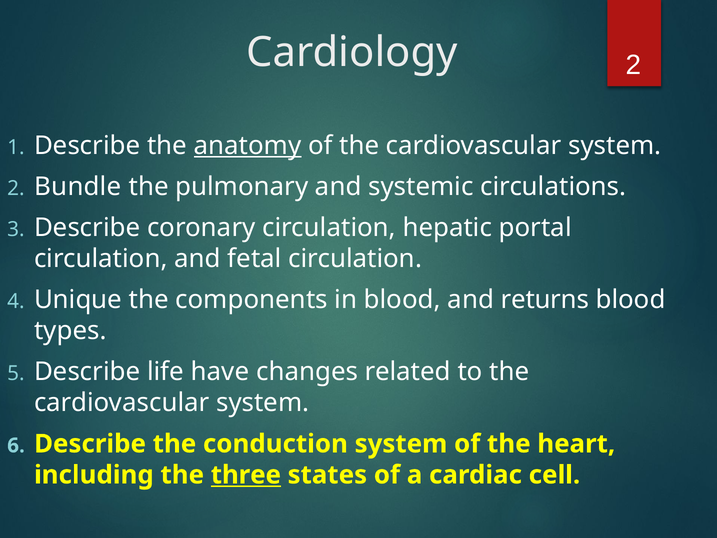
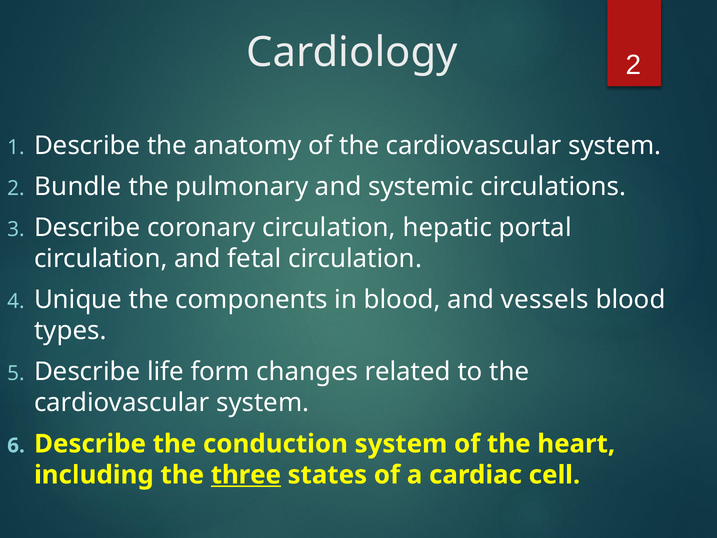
anatomy underline: present -> none
returns: returns -> vessels
have: have -> form
